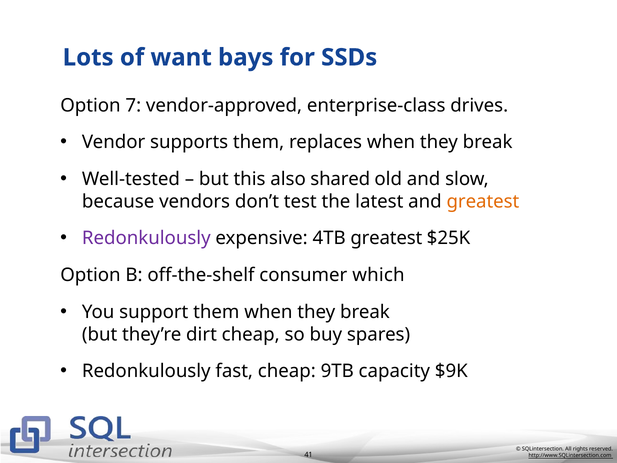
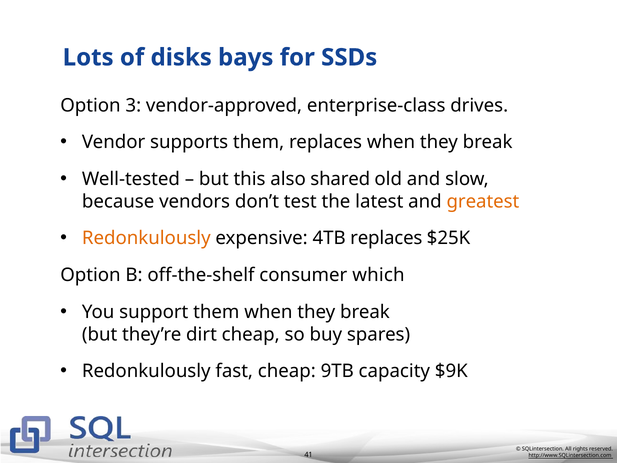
want: want -> disks
7: 7 -> 3
Redonkulously at (146, 238) colour: purple -> orange
4TB greatest: greatest -> replaces
